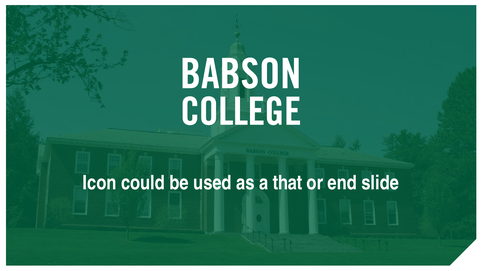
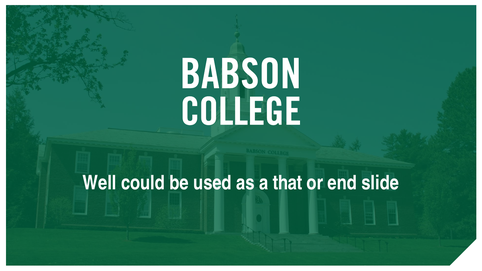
Icon: Icon -> Well
